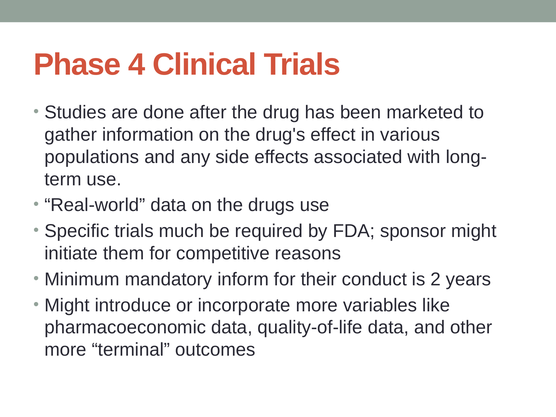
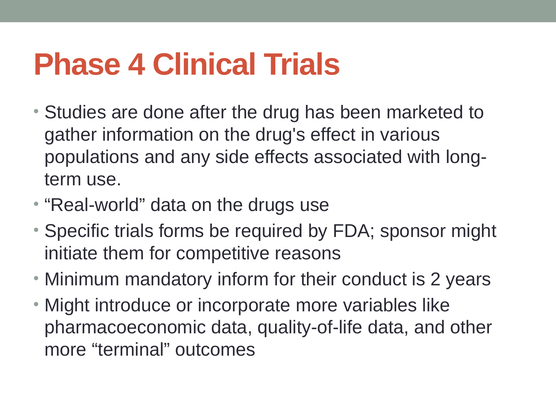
much: much -> forms
